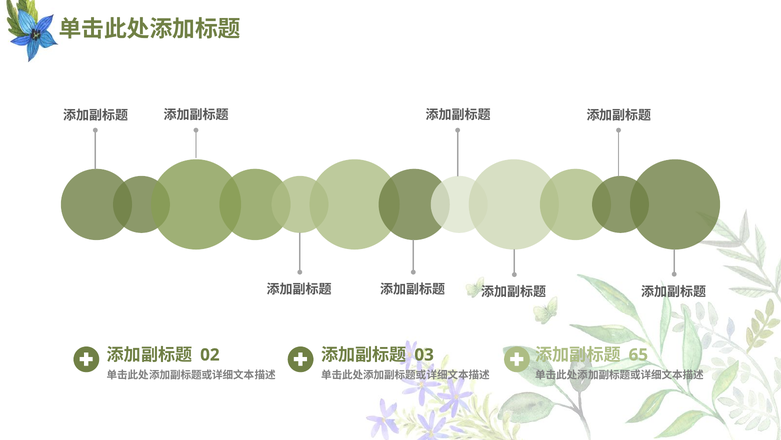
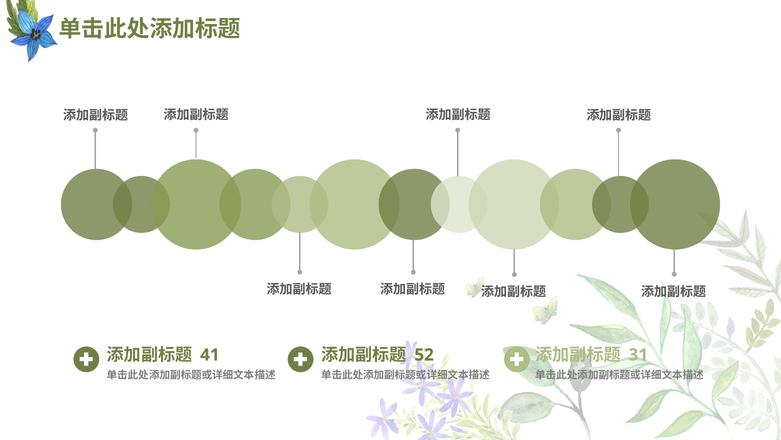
02: 02 -> 41
03: 03 -> 52
65: 65 -> 31
